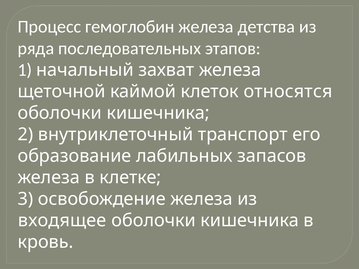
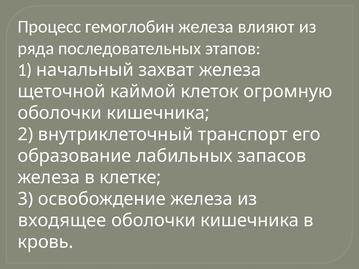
детства: детства -> влияют
относятся: относятся -> огромную
